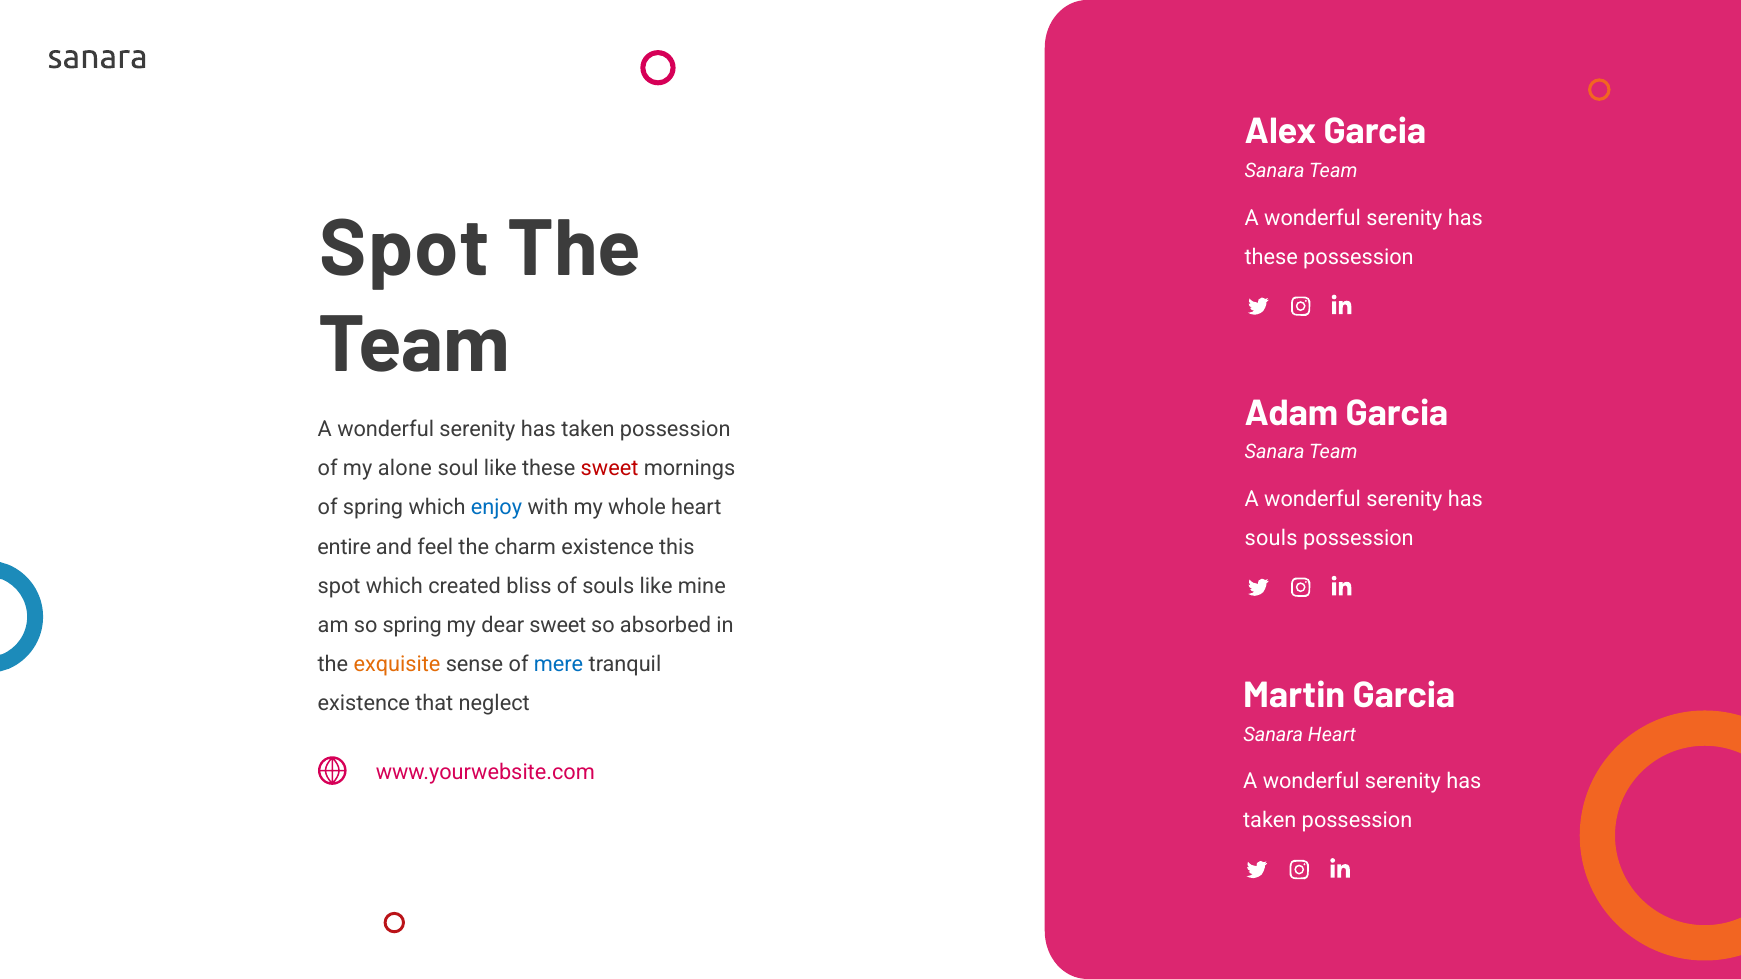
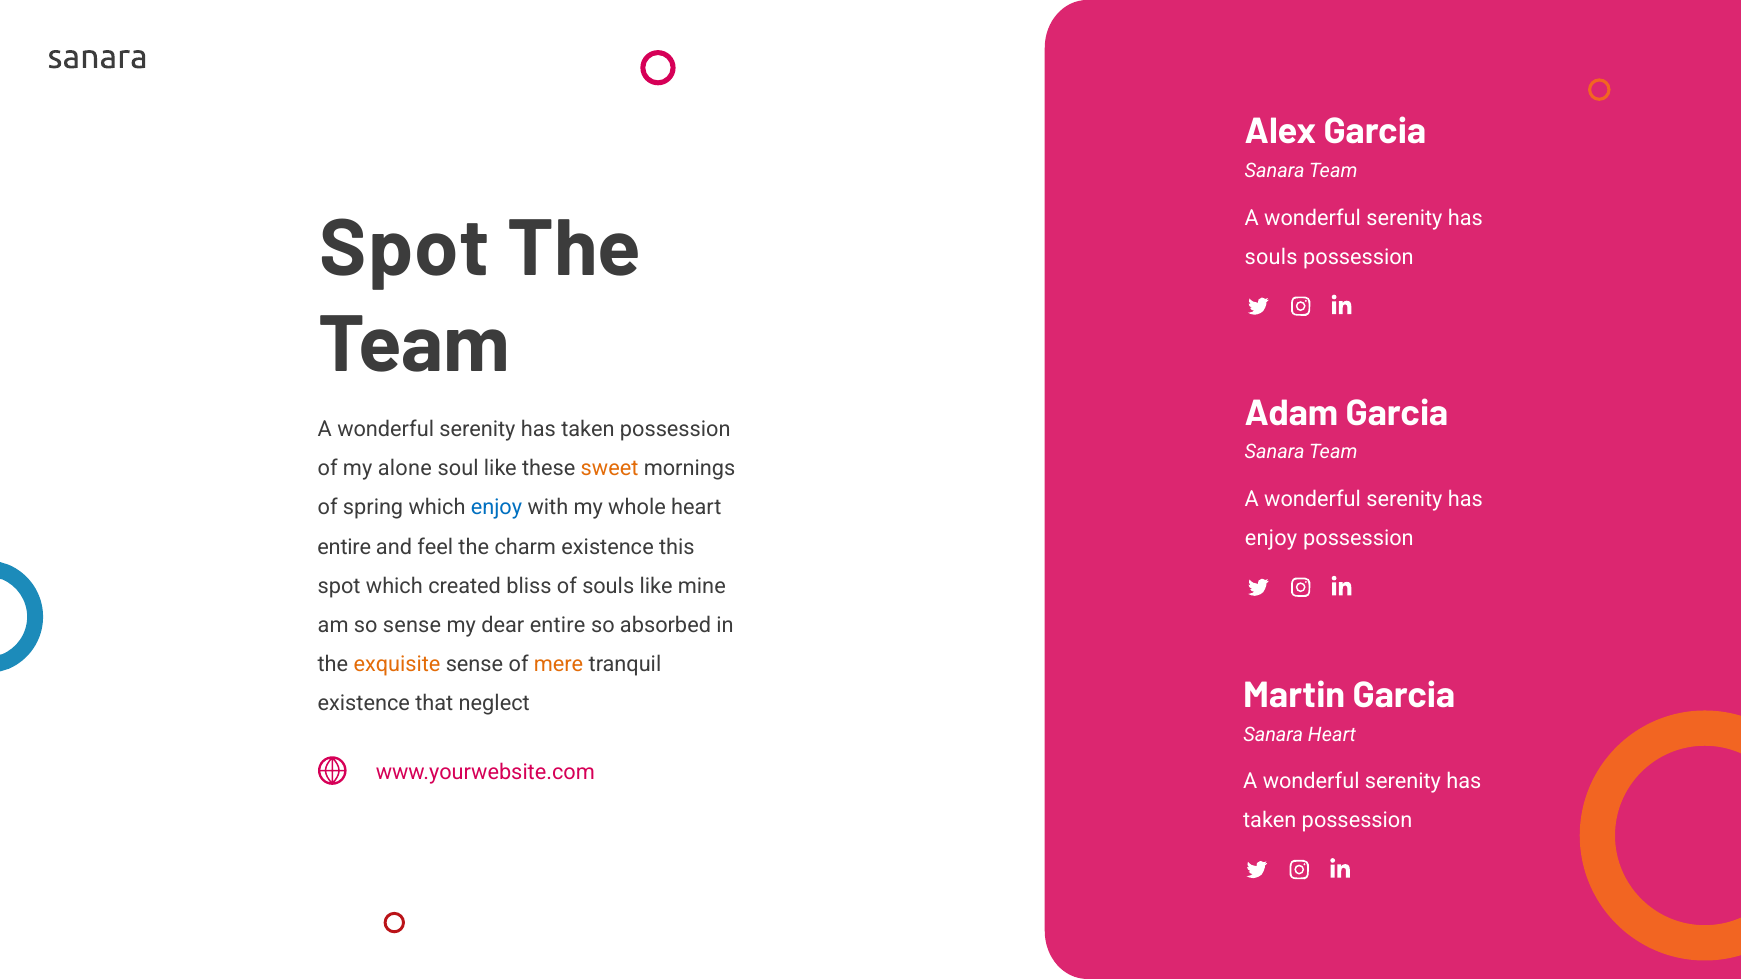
these at (1271, 257): these -> souls
sweet at (610, 469) colour: red -> orange
souls at (1271, 539): souls -> enjoy
so spring: spring -> sense
dear sweet: sweet -> entire
mere colour: blue -> orange
